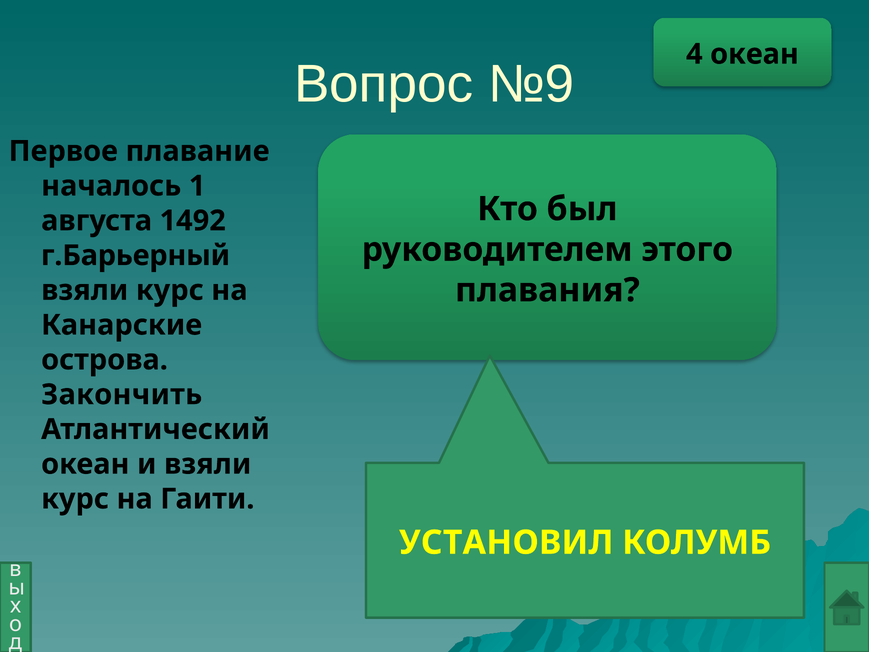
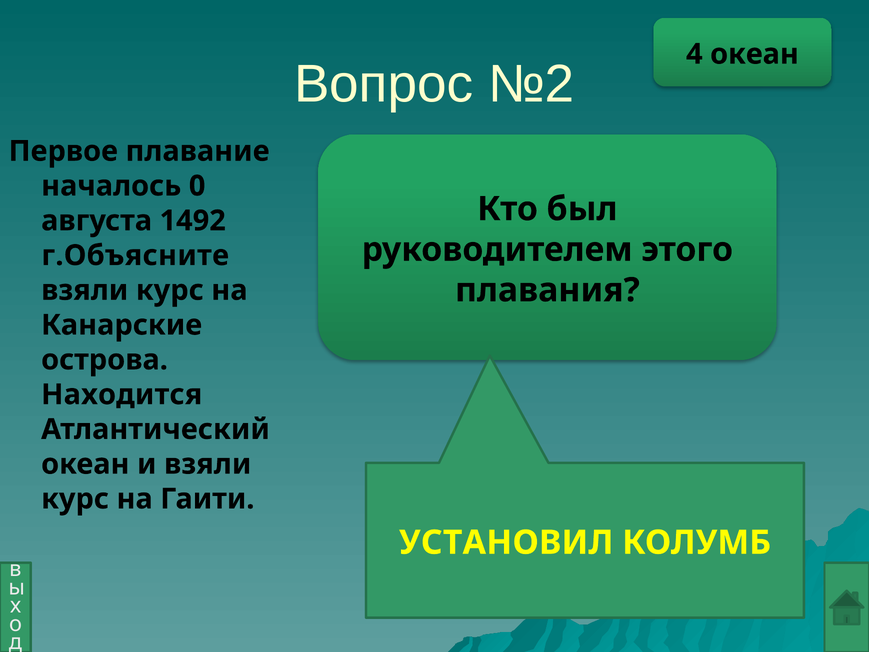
№9: №9 -> №2
1: 1 -> 0
г.Барьерный: г.Барьерный -> г.Объясните
Закончить: Закончить -> Находится
